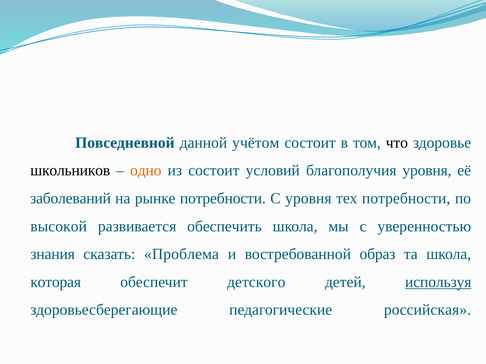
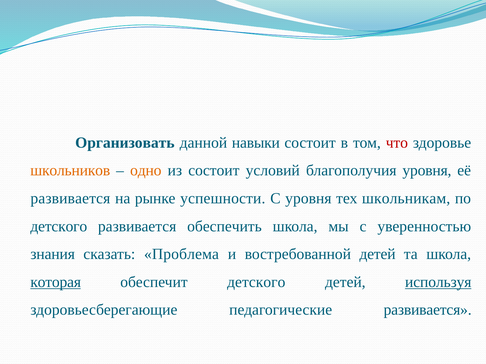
Повседневной: Повседневной -> Организовать
учётом: учётом -> навыки
что colour: black -> red
школьников colour: black -> orange
заболеваний at (71, 199): заболеваний -> развивается
рынке потребности: потребности -> успешности
тех потребности: потребности -> школьникам
высокой at (59, 227): высокой -> детского
востребованной образ: образ -> детей
которая underline: none -> present
педагогические российская: российская -> развивается
